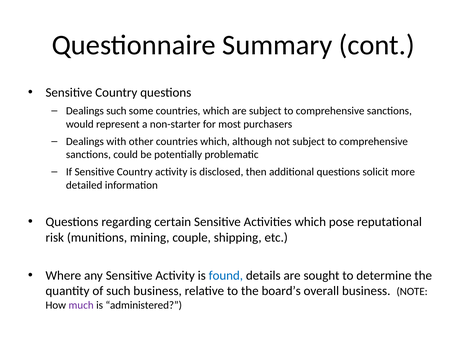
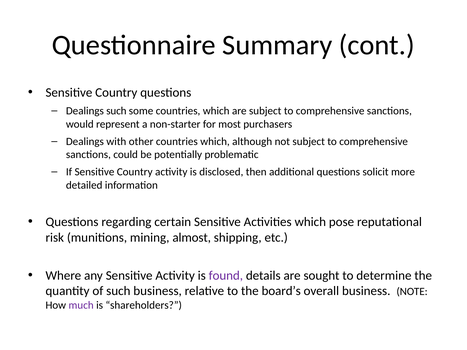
couple: couple -> almost
found colour: blue -> purple
administered: administered -> shareholders
